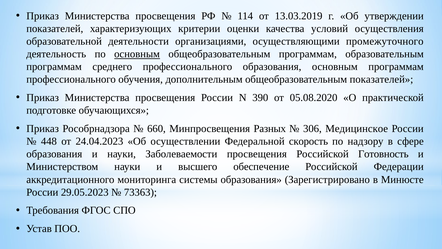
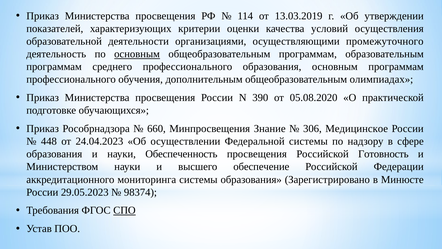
общеобразовательным показателей: показателей -> олимпиадах
Разных: Разных -> Знание
Федеральной скорость: скорость -> системы
Заболеваемости: Заболеваемости -> Обеспеченность
73363: 73363 -> 98374
СПО underline: none -> present
